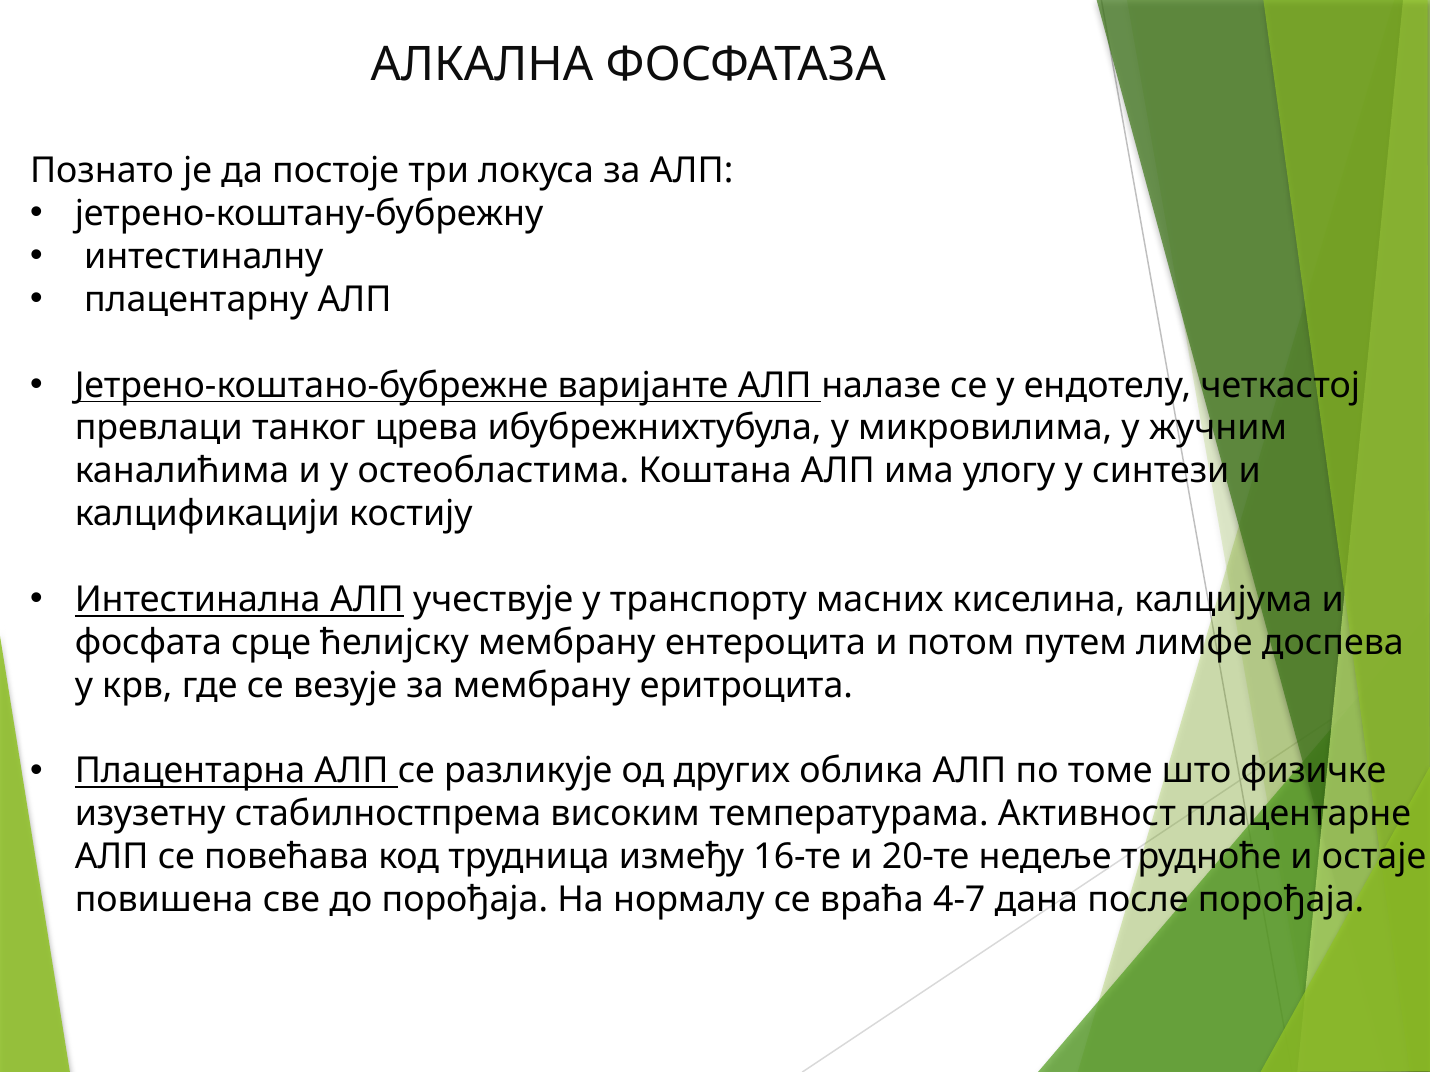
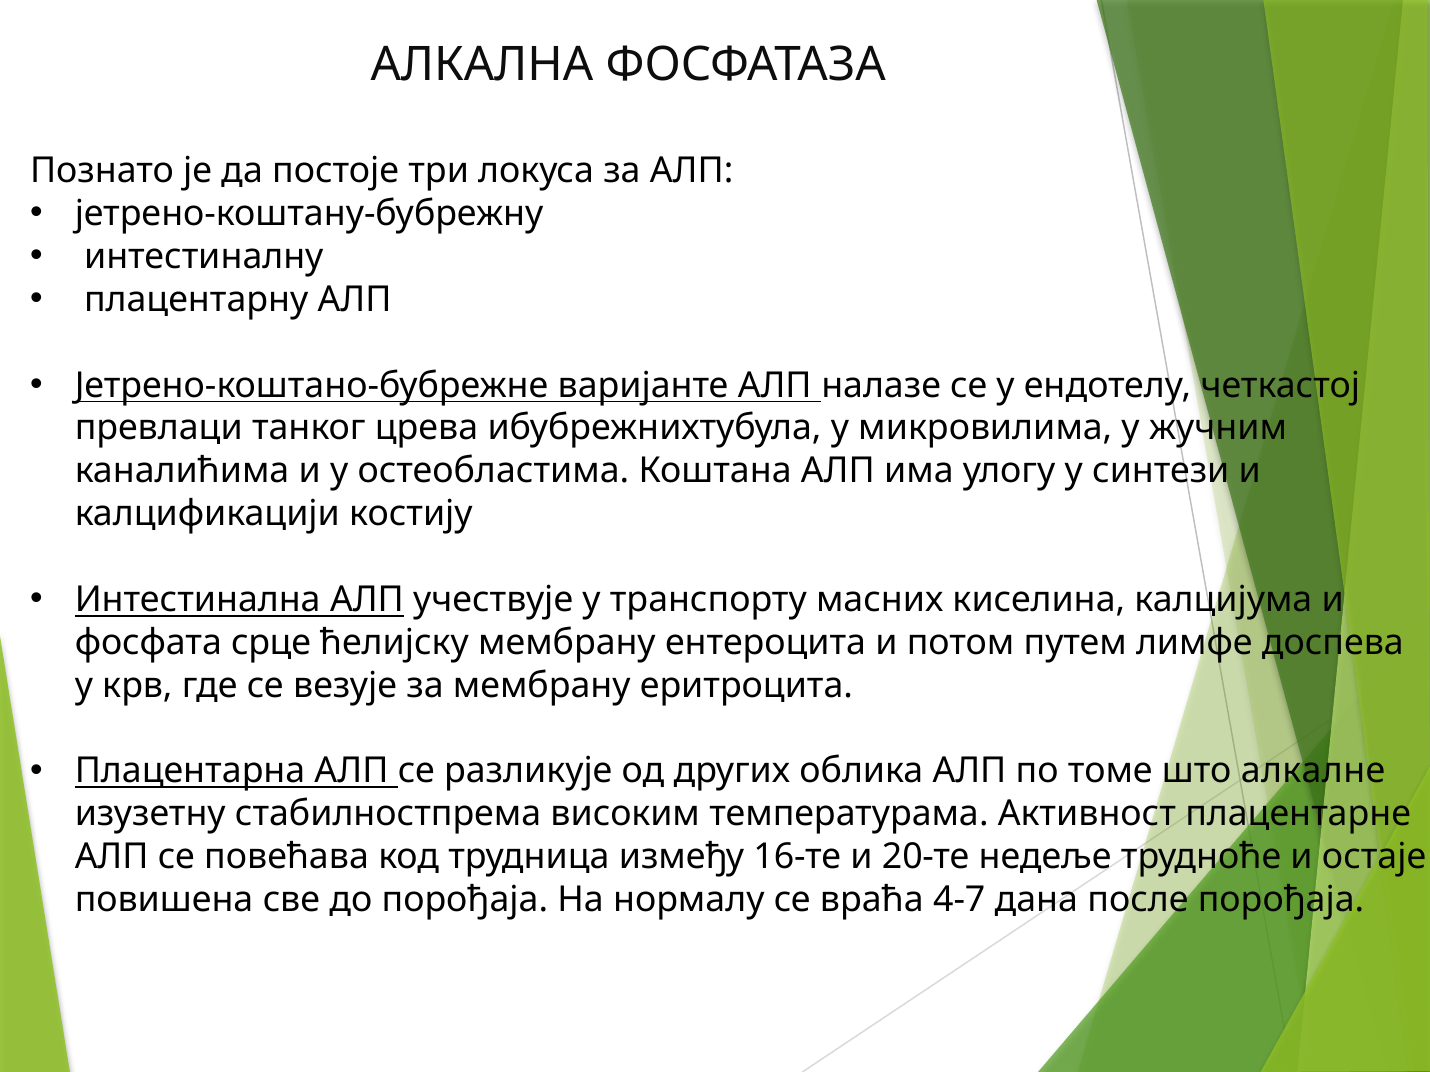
физичке: физичке -> алкалне
